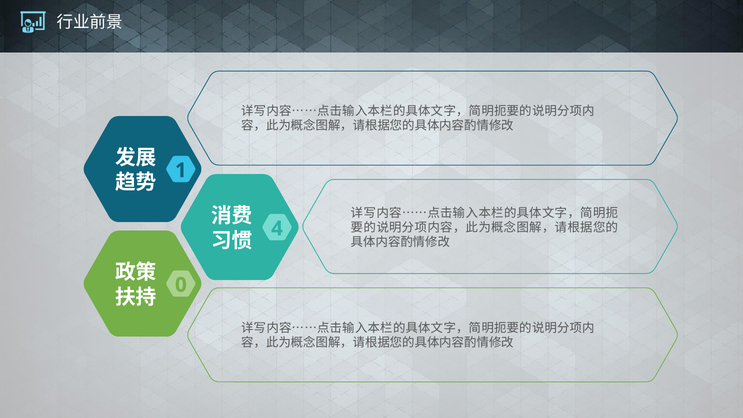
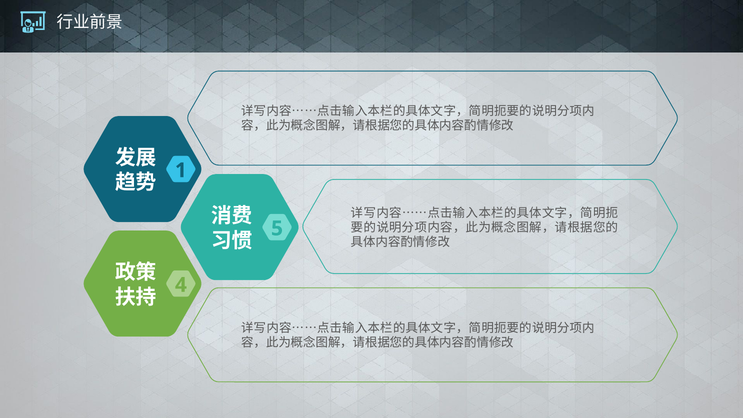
4: 4 -> 5
0: 0 -> 4
